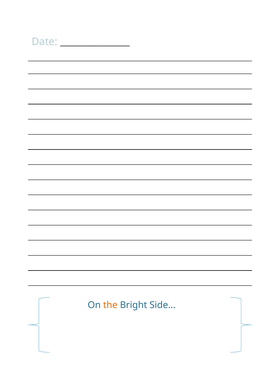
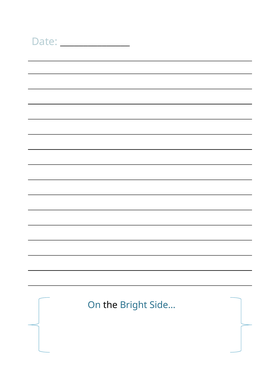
the colour: orange -> black
